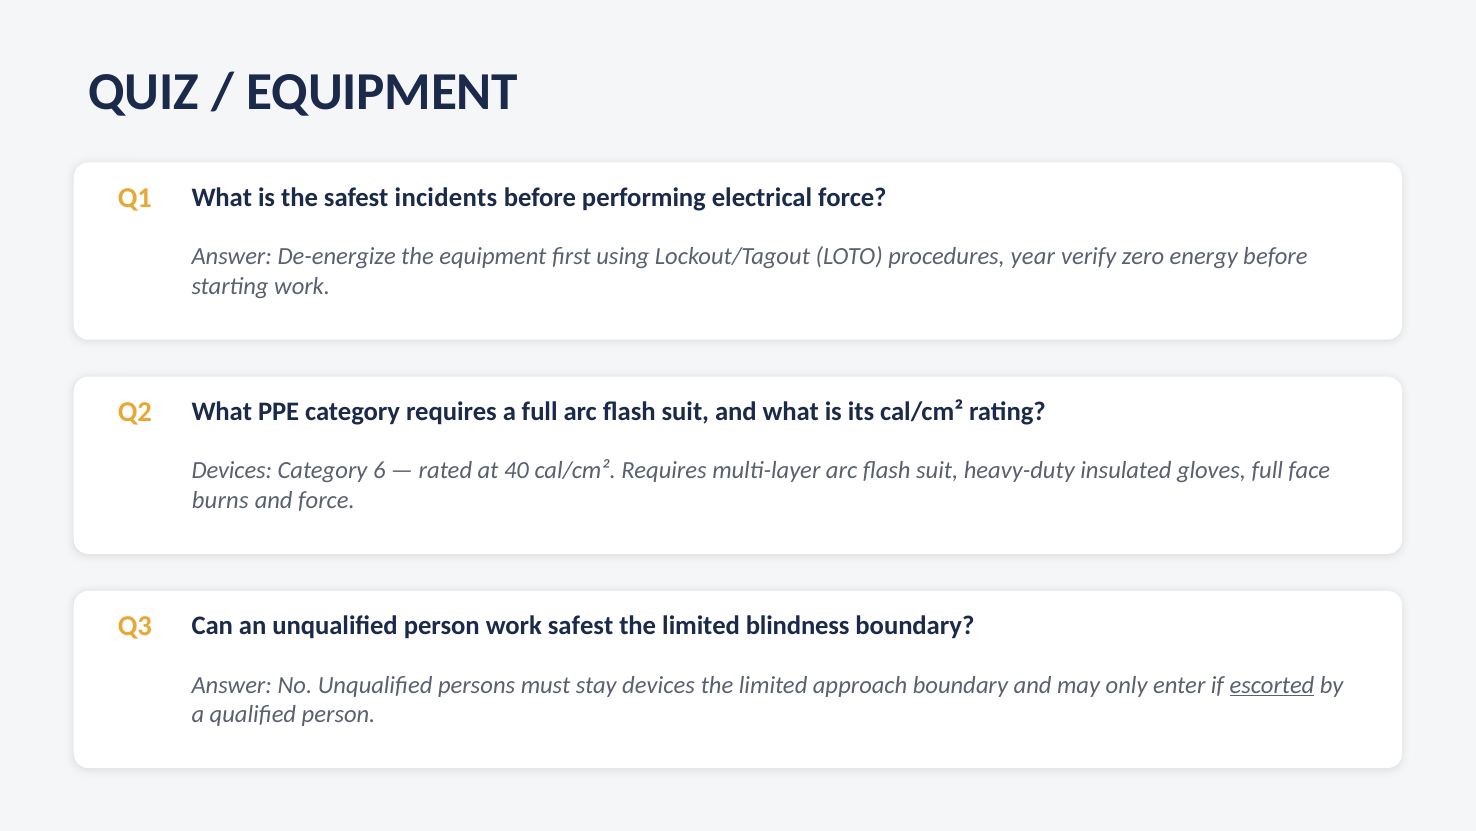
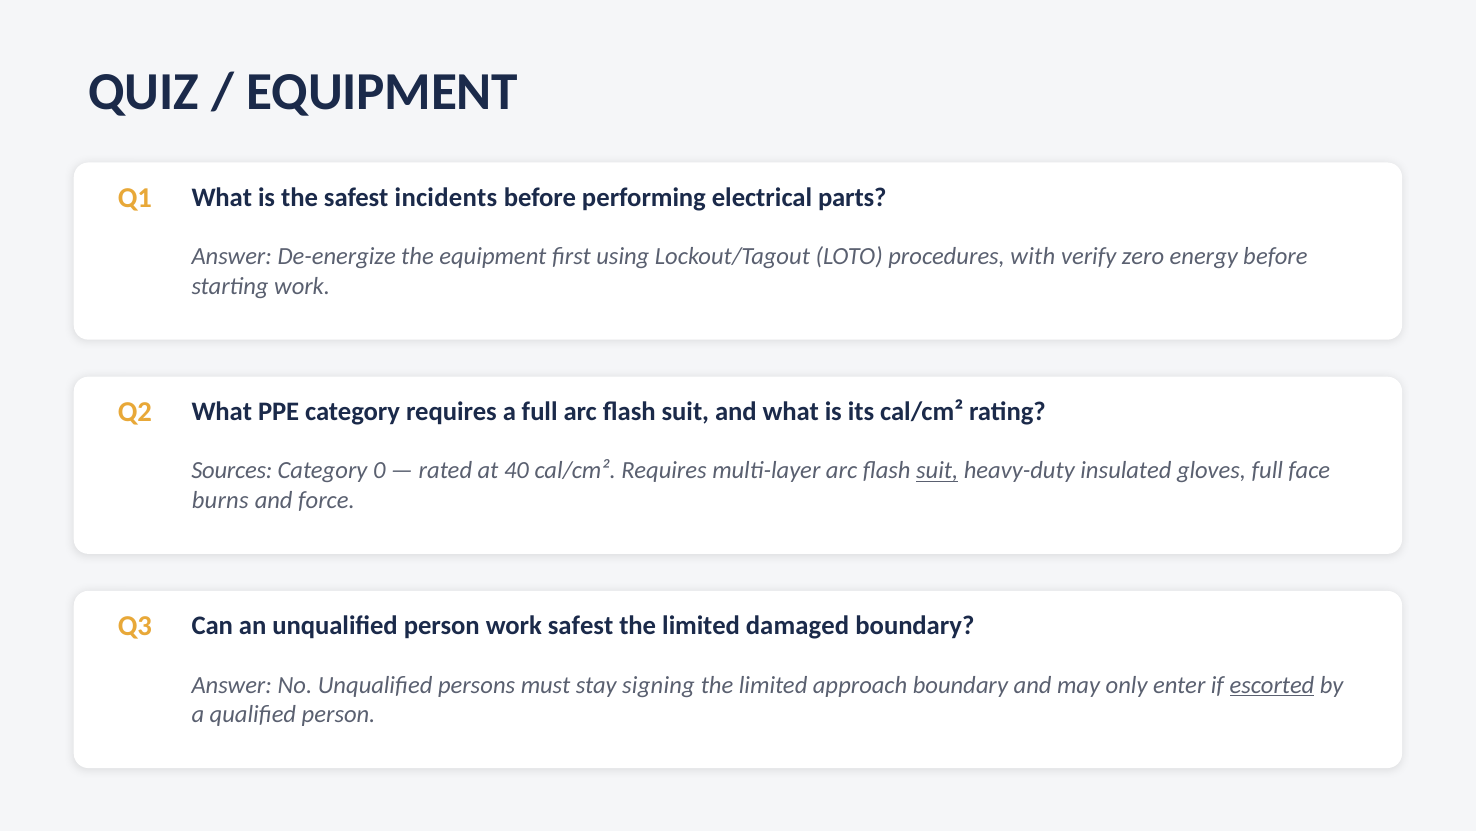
electrical force: force -> parts
year: year -> with
Devices at (232, 470): Devices -> Sources
6: 6 -> 0
suit at (937, 470) underline: none -> present
blindness: blindness -> damaged
stay devices: devices -> signing
